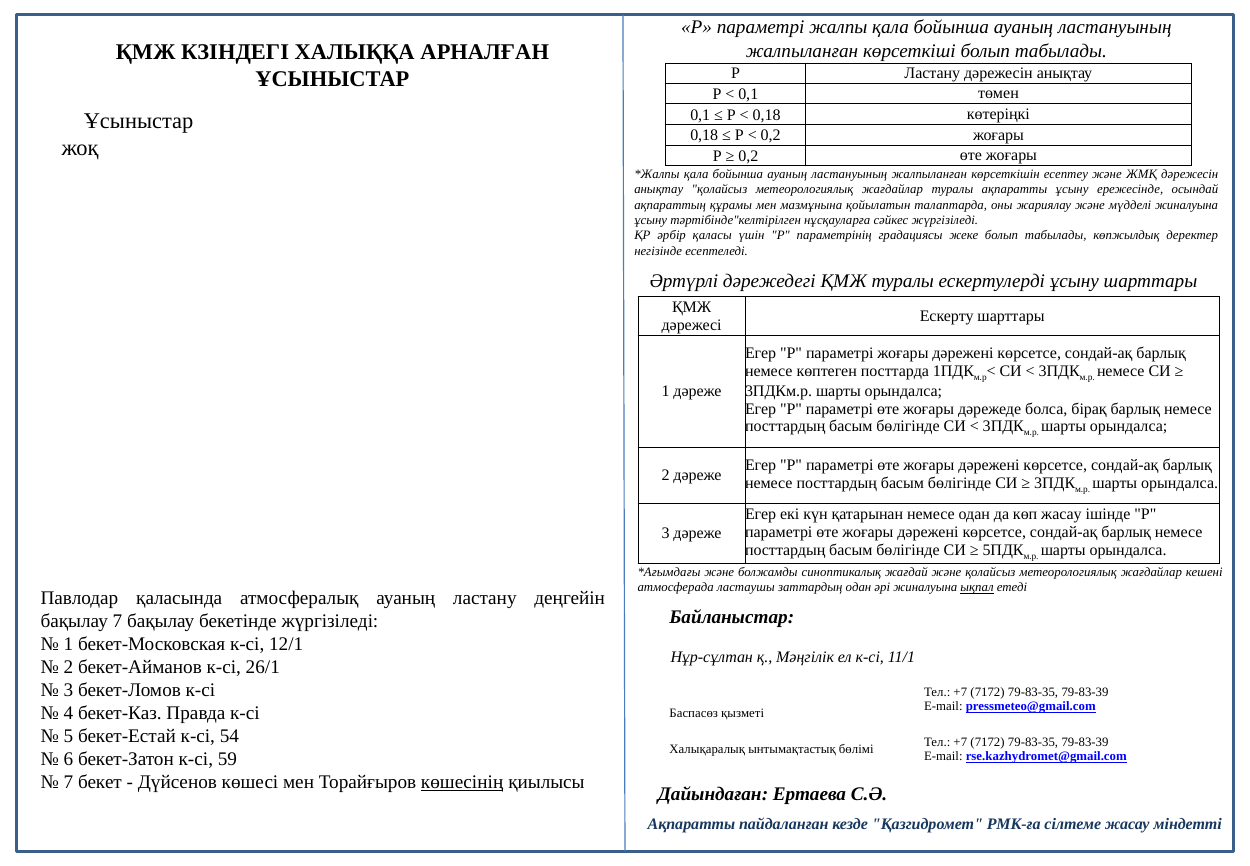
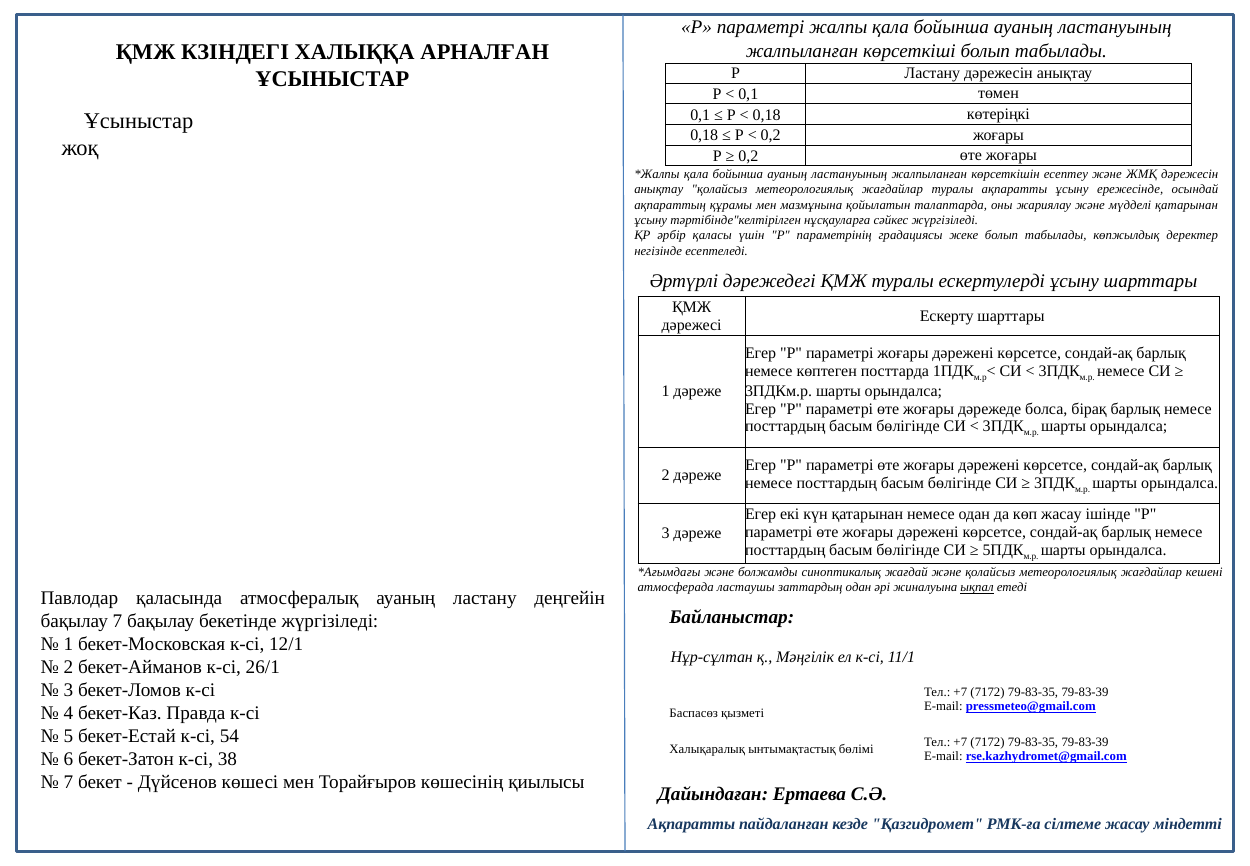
мүдделі жиналуына: жиналуына -> қатарынан
59: 59 -> 38
көшесінің underline: present -> none
